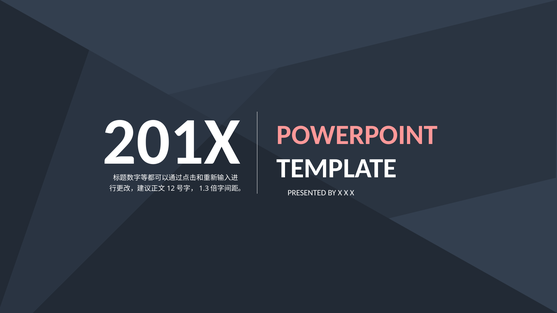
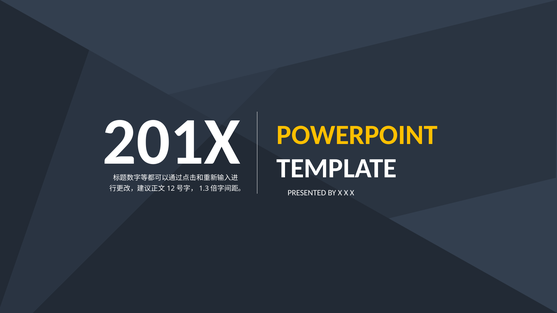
POWERPOINT colour: pink -> yellow
